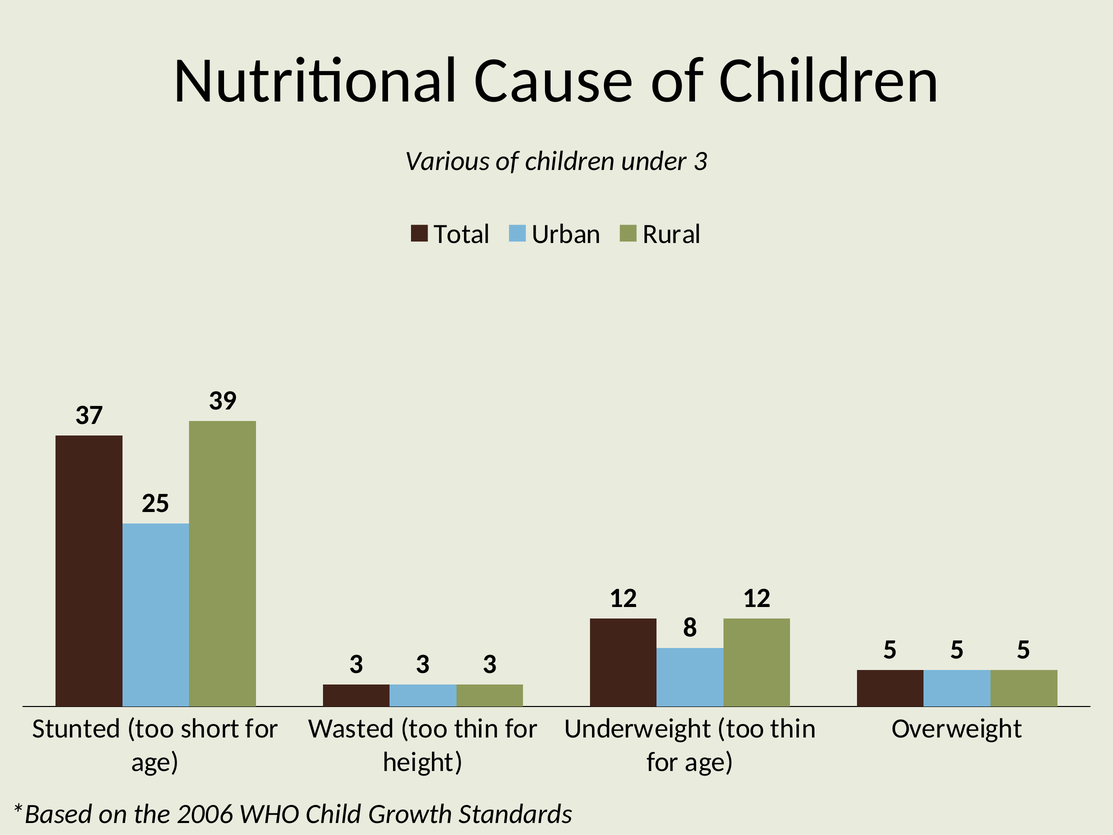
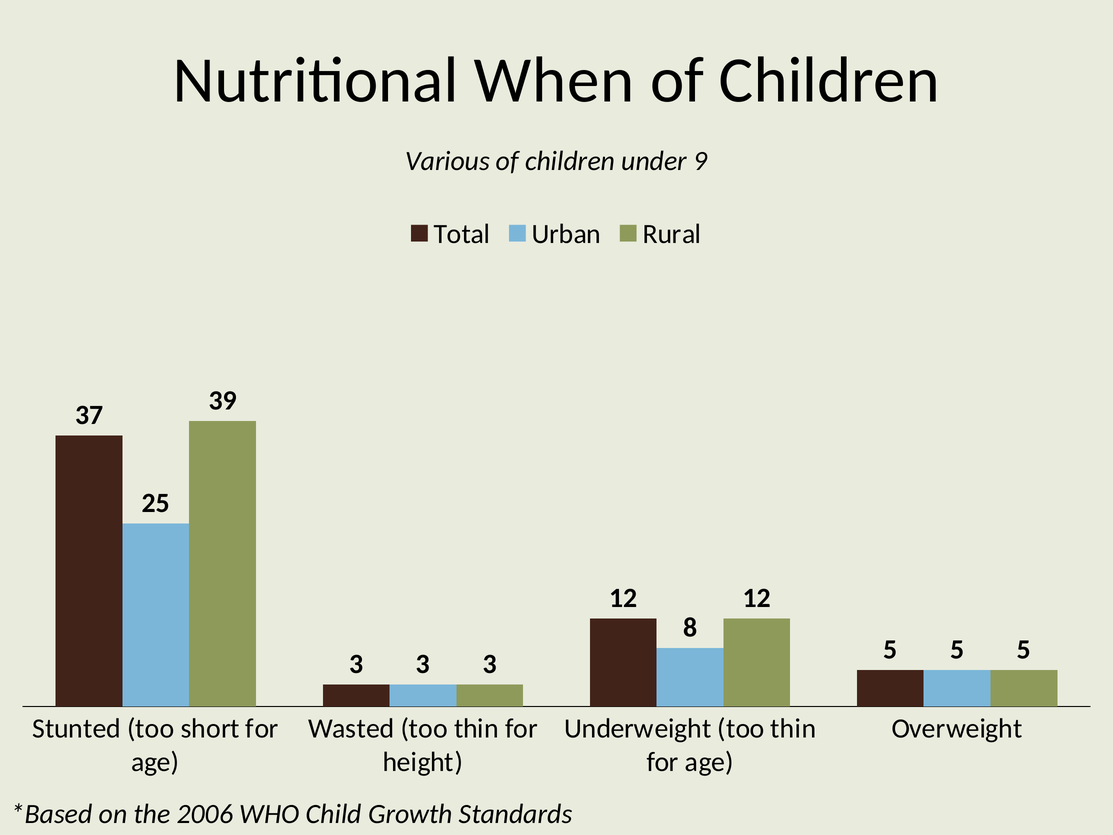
Cause: Cause -> When
under 3: 3 -> 9
